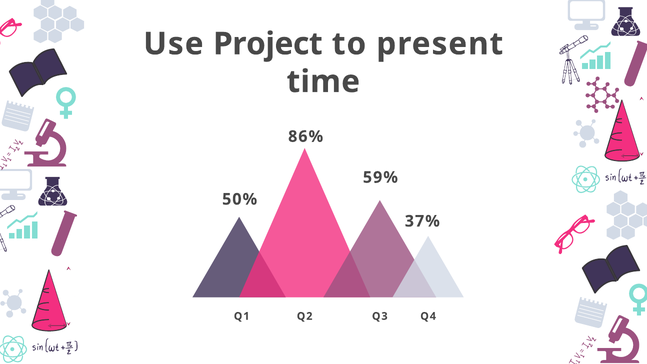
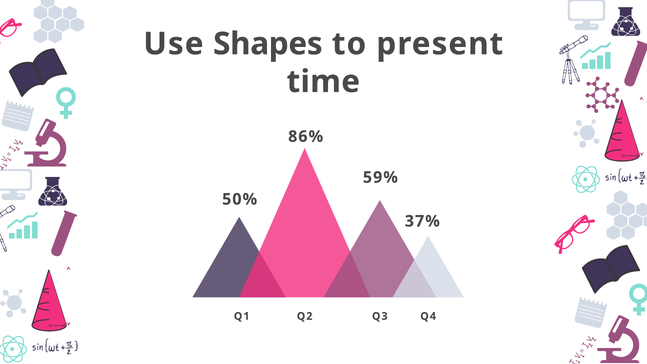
Project: Project -> Shapes
